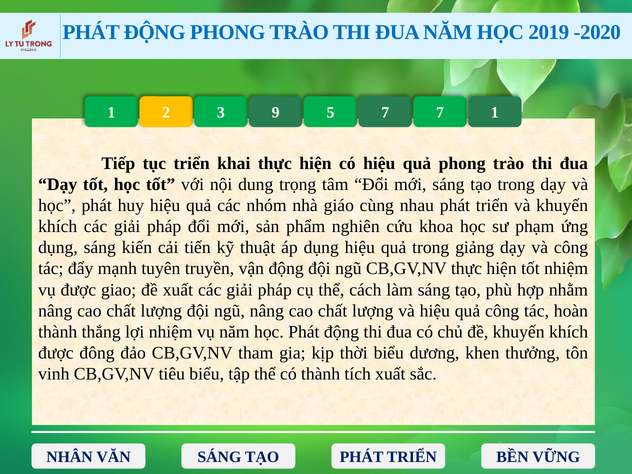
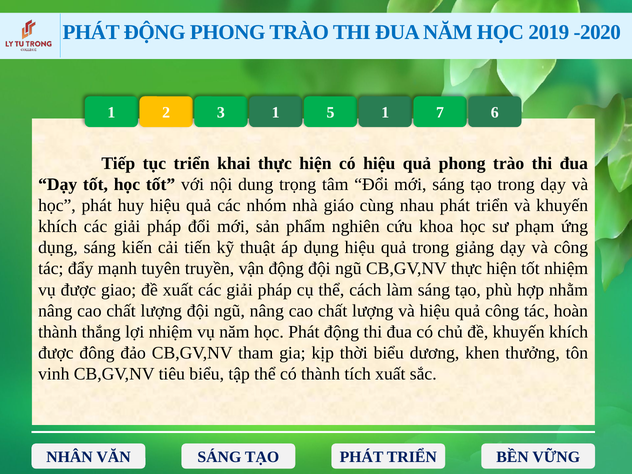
3 9: 9 -> 1
5 7: 7 -> 1
7 1: 1 -> 6
